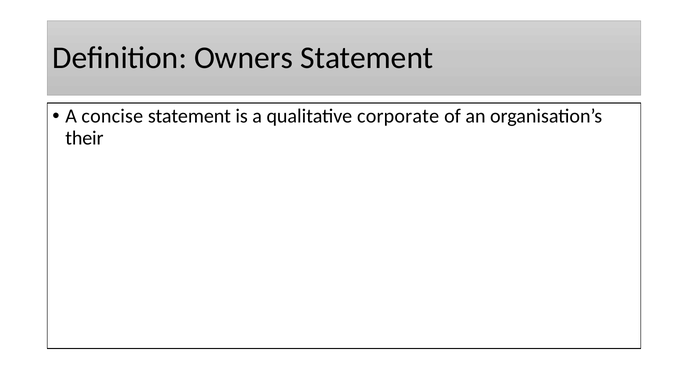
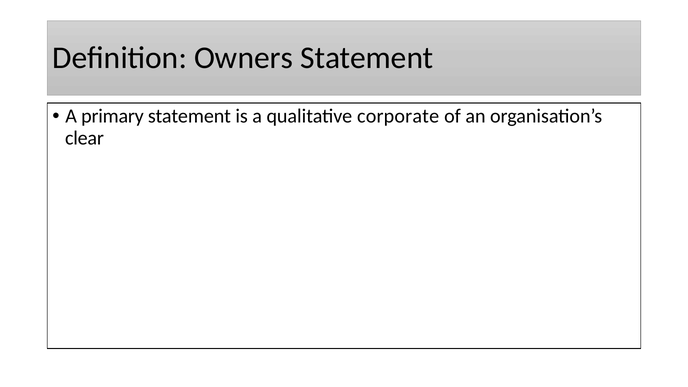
concise: concise -> primary
their: their -> clear
